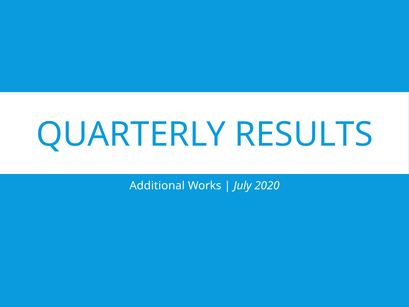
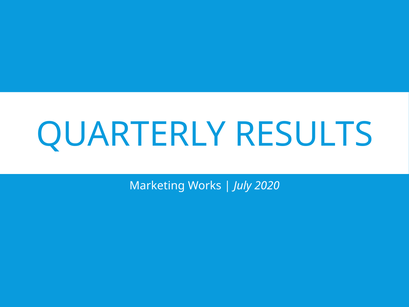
Additional: Additional -> Marketing
